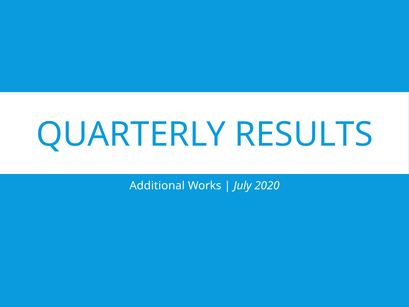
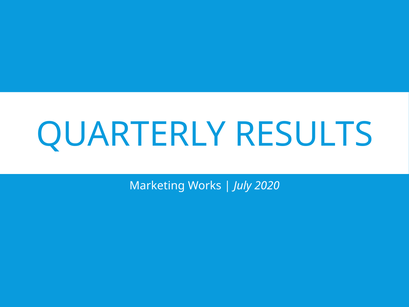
Additional: Additional -> Marketing
